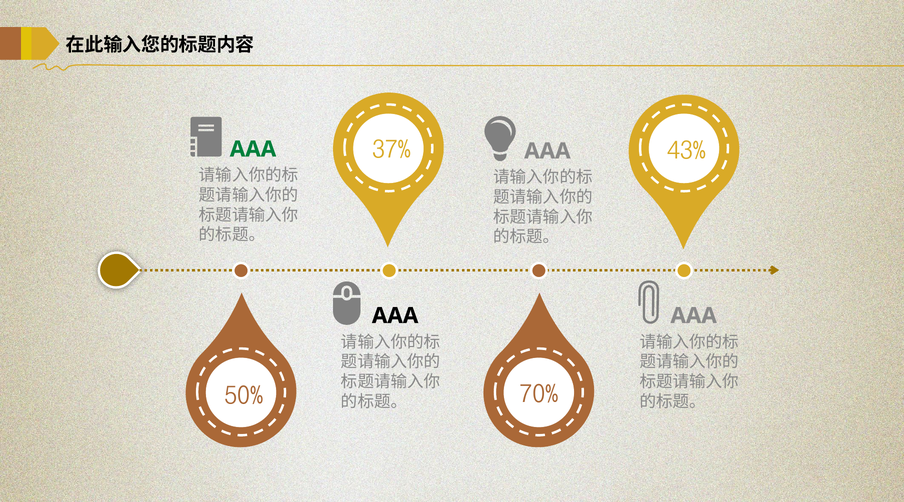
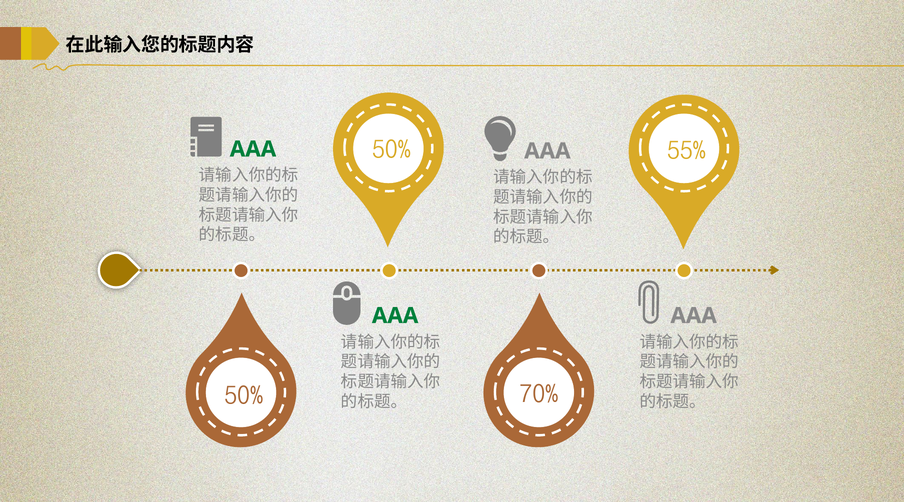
37% at (391, 150): 37% -> 50%
43%: 43% -> 55%
AAA at (395, 316) colour: black -> green
